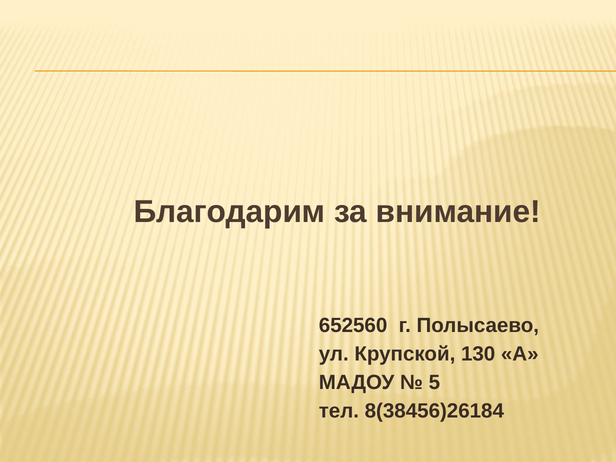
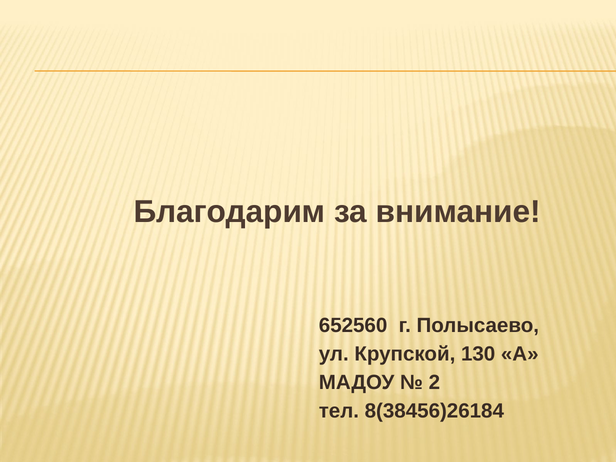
5: 5 -> 2
